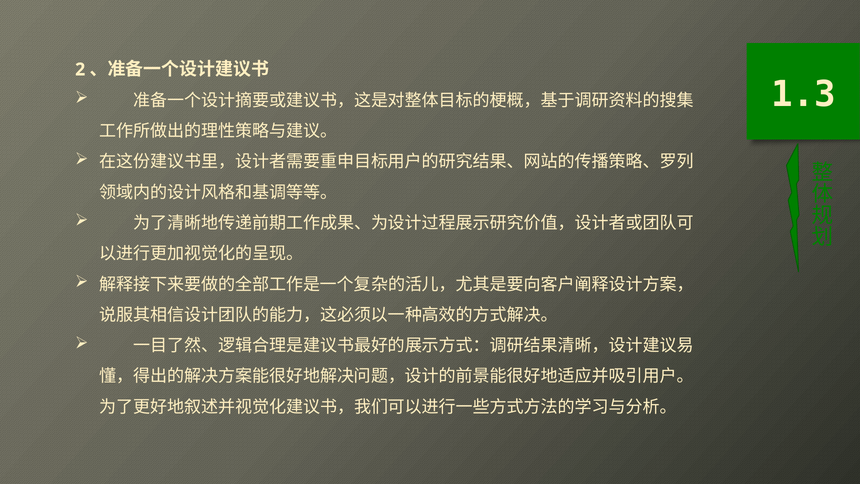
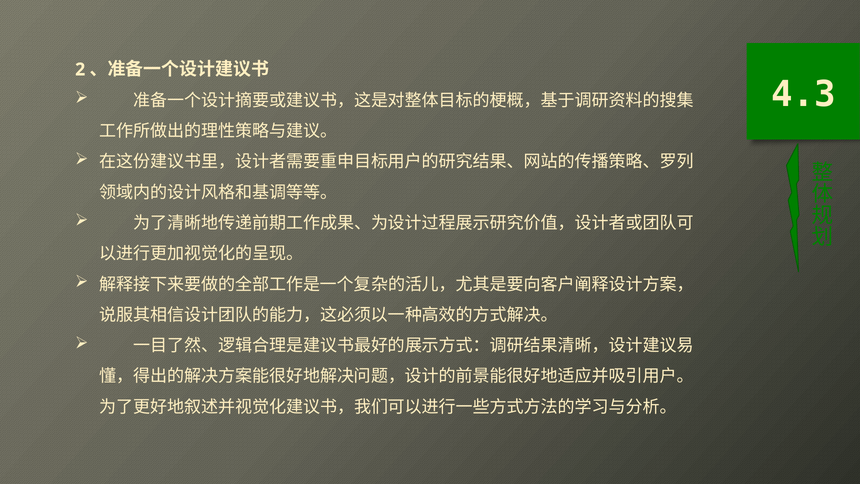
1.3: 1.3 -> 4.3
